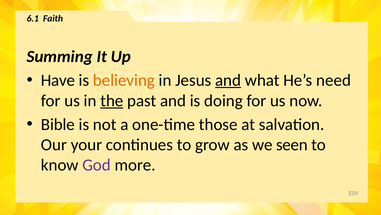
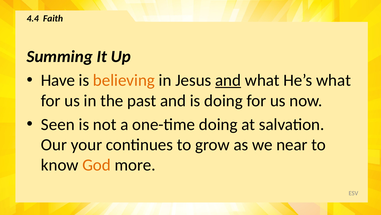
6.1: 6.1 -> 4.4
He’s need: need -> what
the underline: present -> none
Bible: Bible -> Seen
one-time those: those -> doing
seen: seen -> near
God colour: purple -> orange
